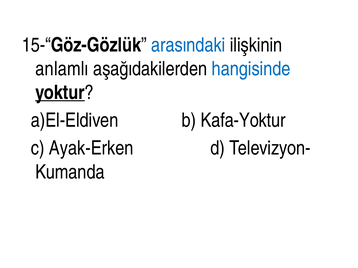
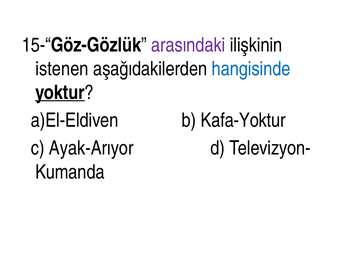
arasındaki colour: blue -> purple
anlamlı: anlamlı -> istenen
Ayak-Erken: Ayak-Erken -> Ayak-Arıyor
